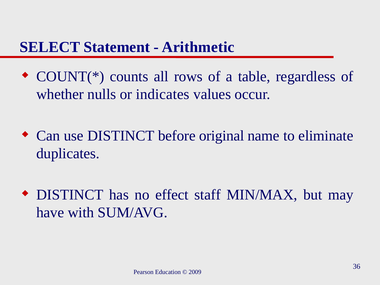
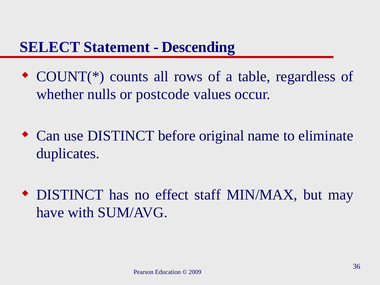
Arithmetic: Arithmetic -> Descending
indicates: indicates -> postcode
